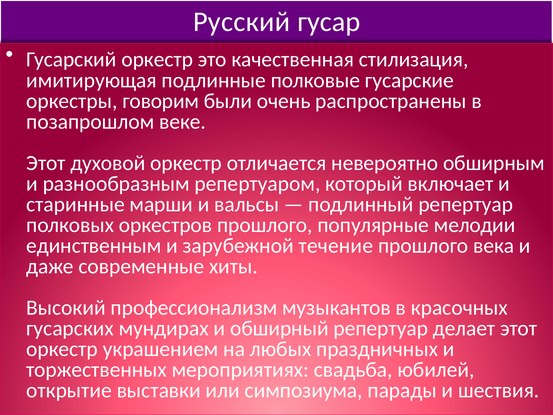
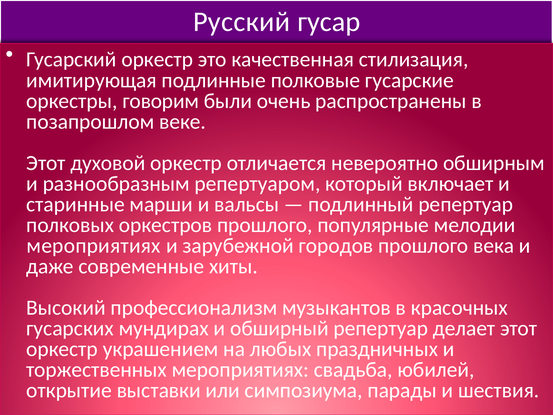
единственным at (94, 245): единственным -> мероприятиях
течение: течение -> городов
